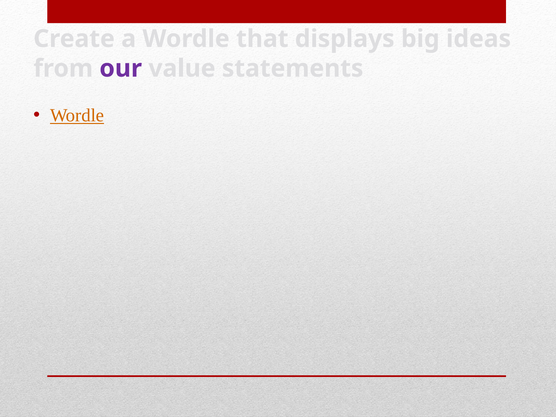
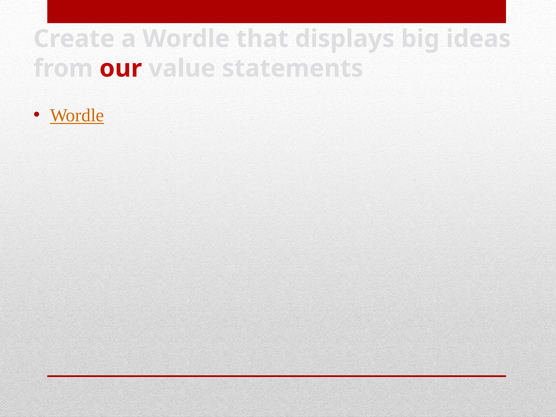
our colour: purple -> red
